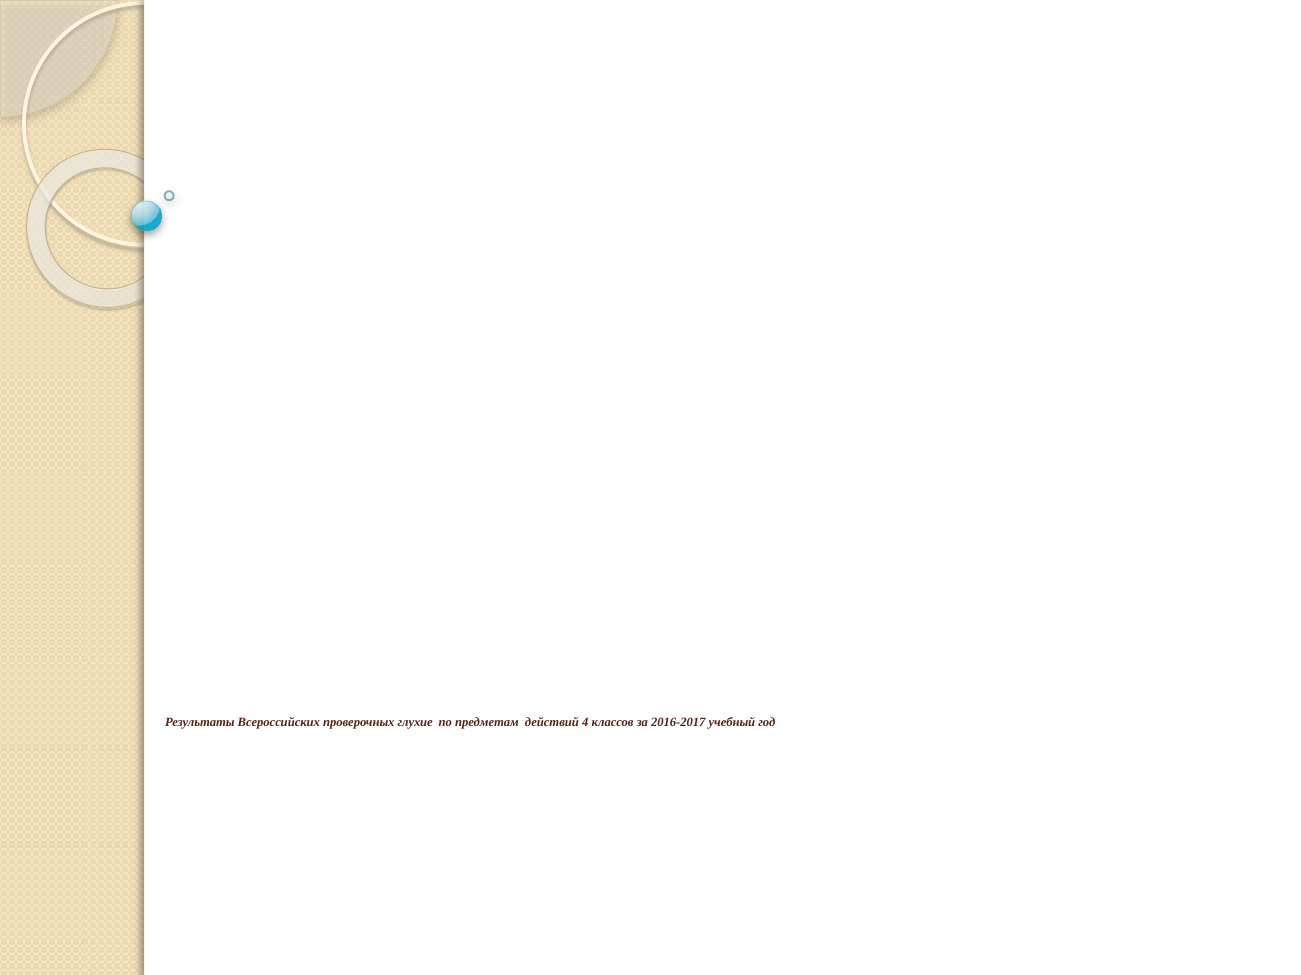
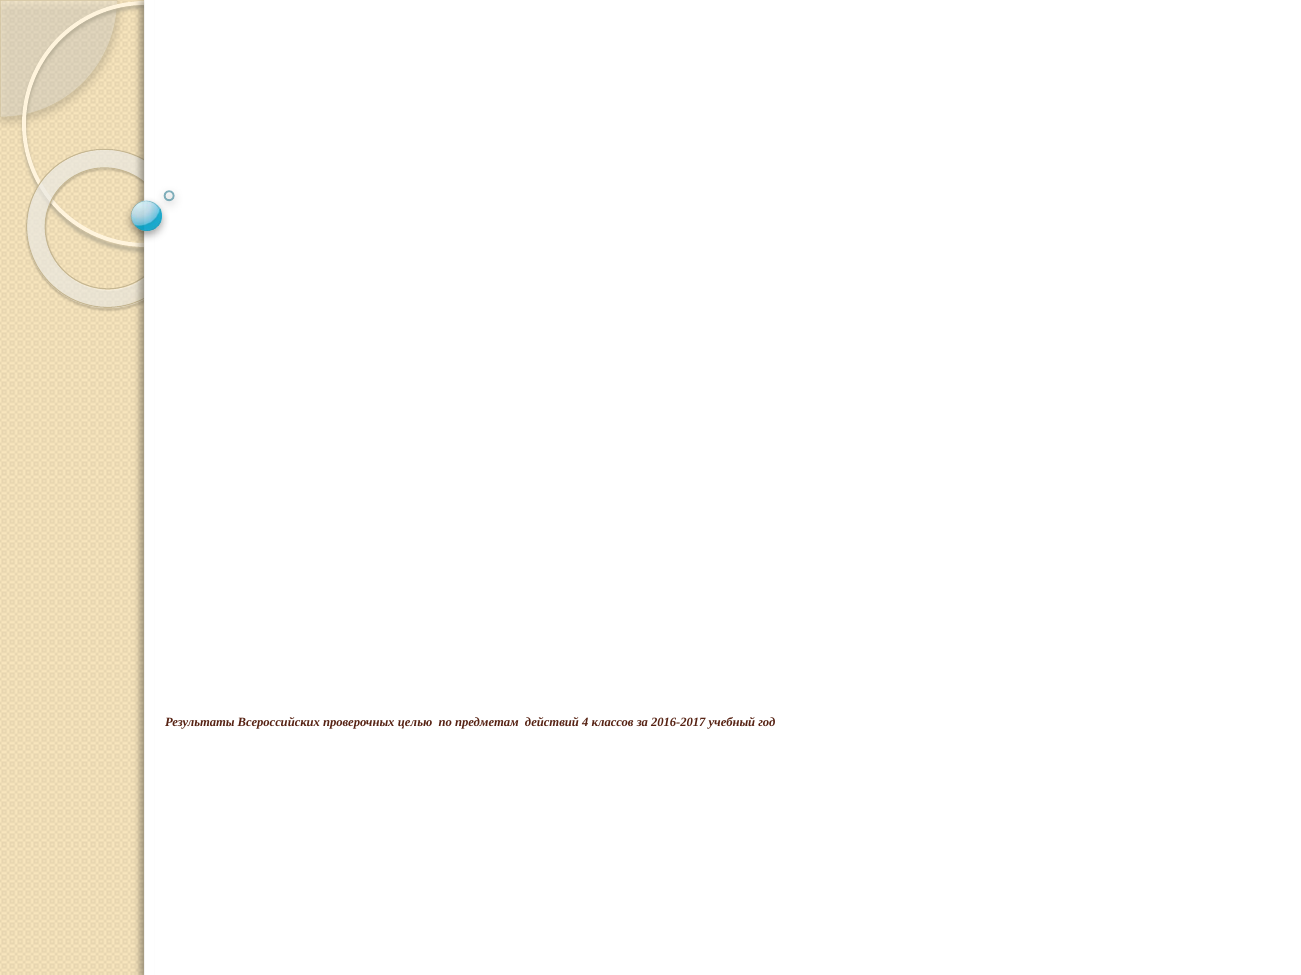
глухие: глухие -> целью
